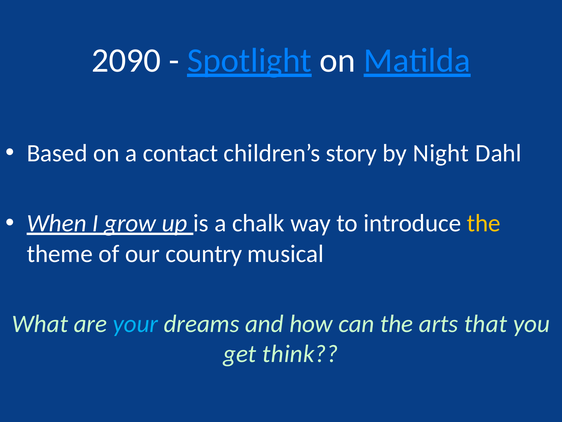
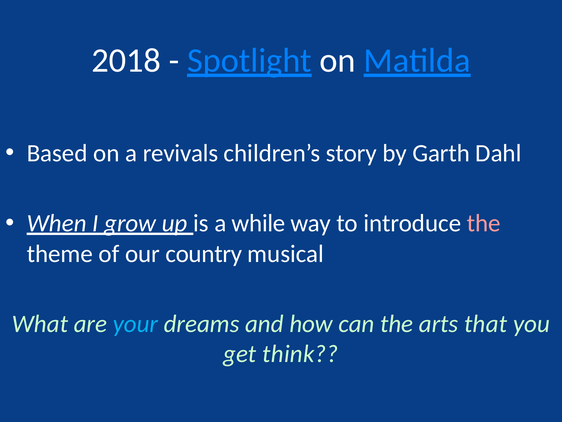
2090: 2090 -> 2018
contact: contact -> revivals
Night: Night -> Garth
chalk: chalk -> while
the at (484, 223) colour: yellow -> pink
